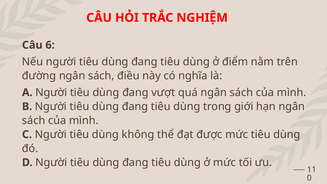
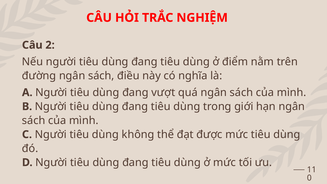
6: 6 -> 2
